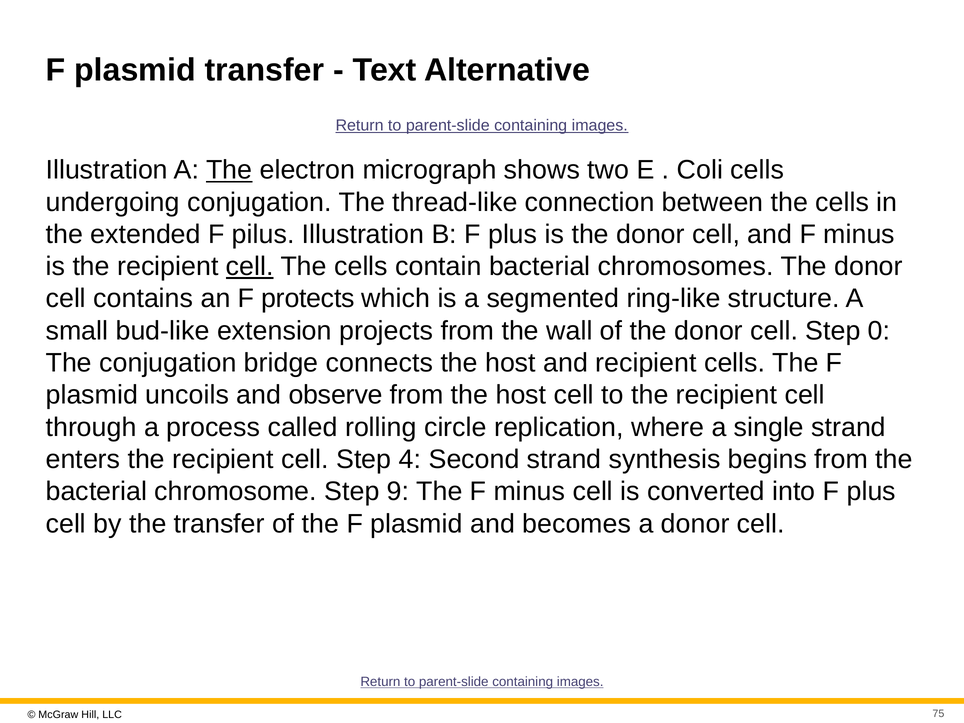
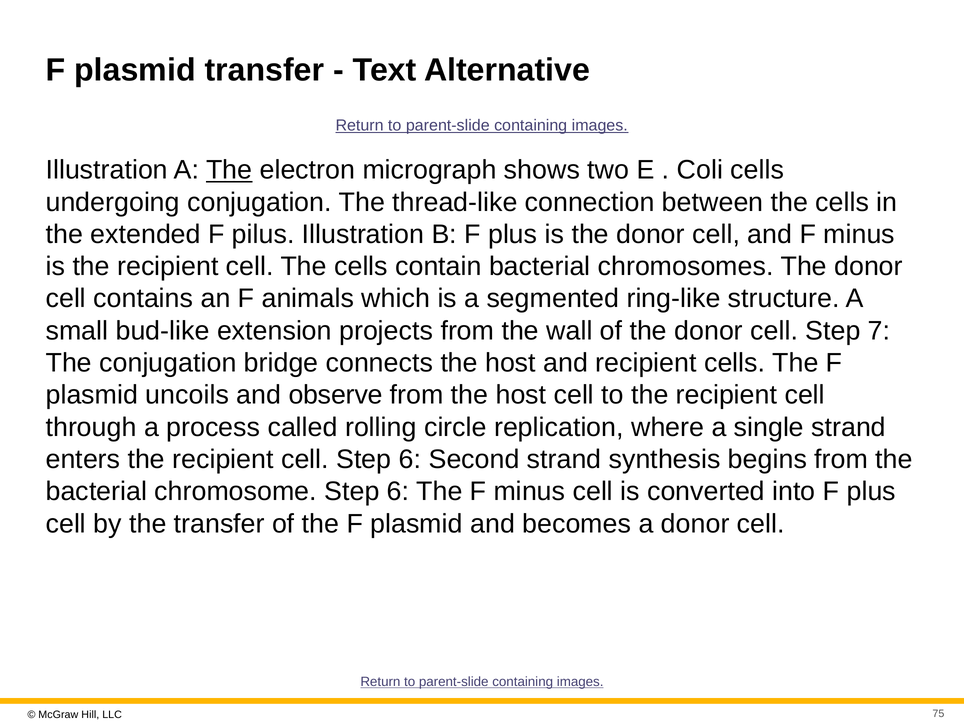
cell at (250, 267) underline: present -> none
protects: protects -> animals
0: 0 -> 7
cell Step 4: 4 -> 6
chromosome Step 9: 9 -> 6
